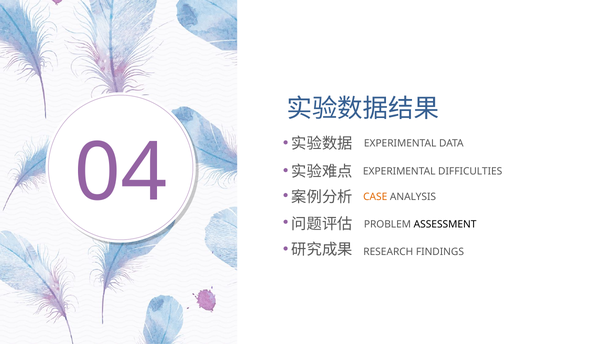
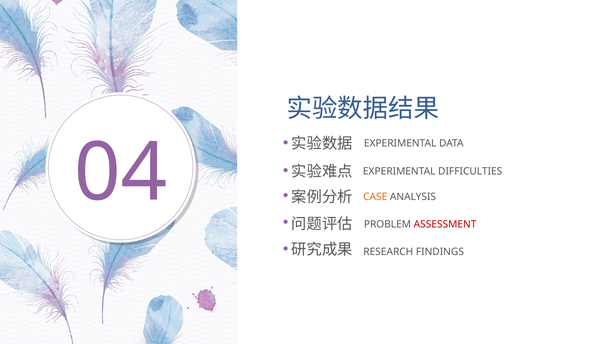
ASSESSMENT colour: black -> red
